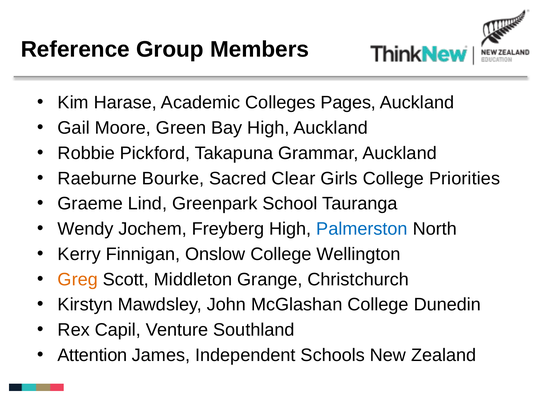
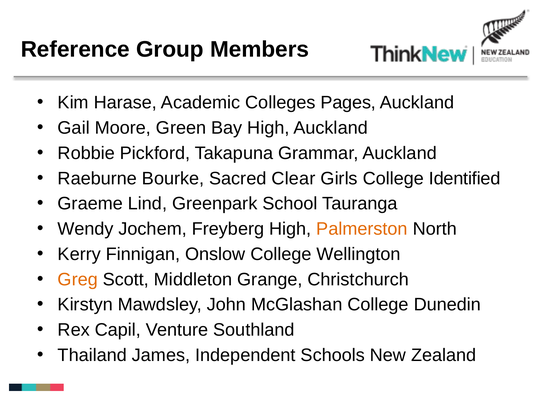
Priorities: Priorities -> Identified
Palmerston colour: blue -> orange
Attention: Attention -> Thailand
